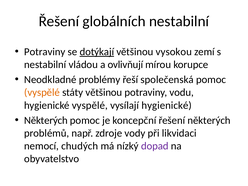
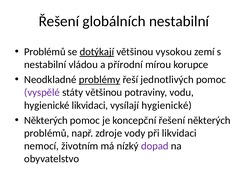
Potraviny at (45, 52): Potraviny -> Problémů
ovlivňují: ovlivňují -> přírodní
problémy underline: none -> present
společenská: společenská -> jednotlivých
vyspělé at (42, 92) colour: orange -> purple
hygienické vyspělé: vyspělé -> likvidaci
chudých: chudých -> životním
